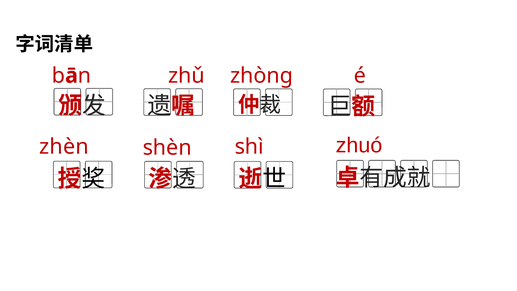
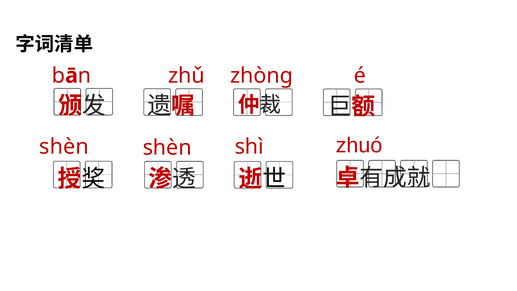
zhèn at (64, 147): zhèn -> shèn
